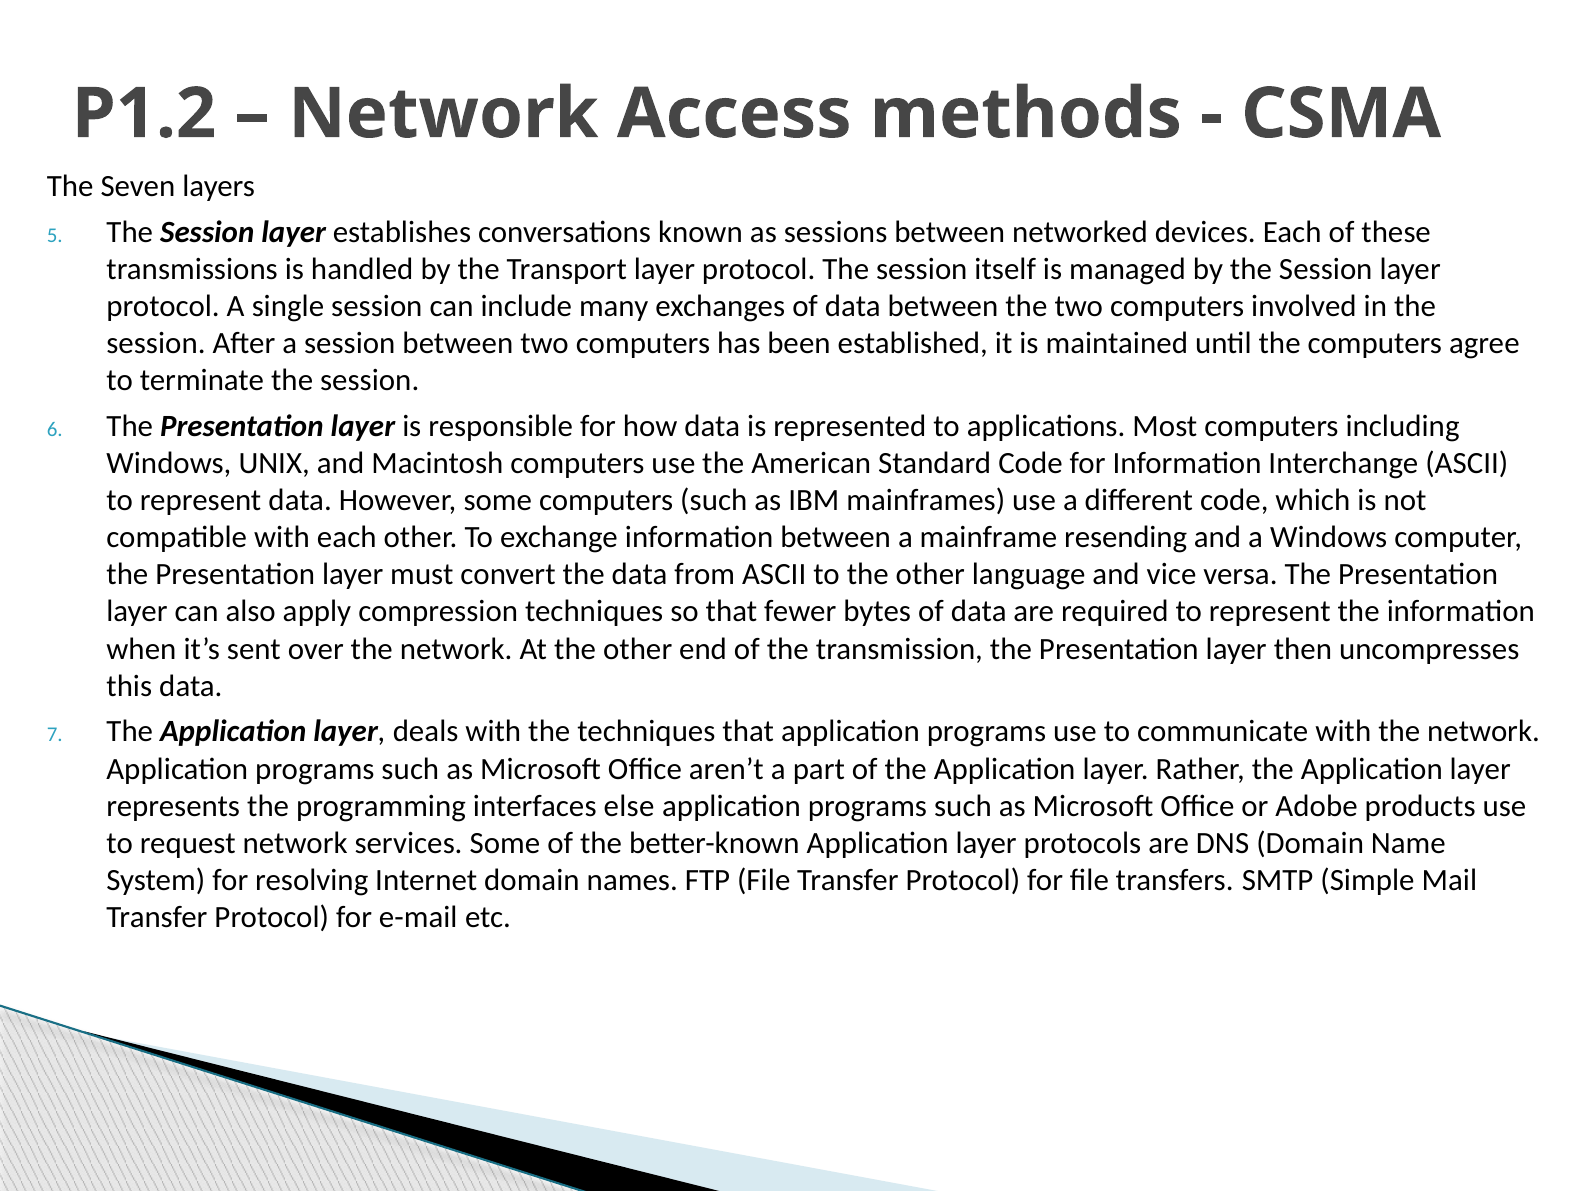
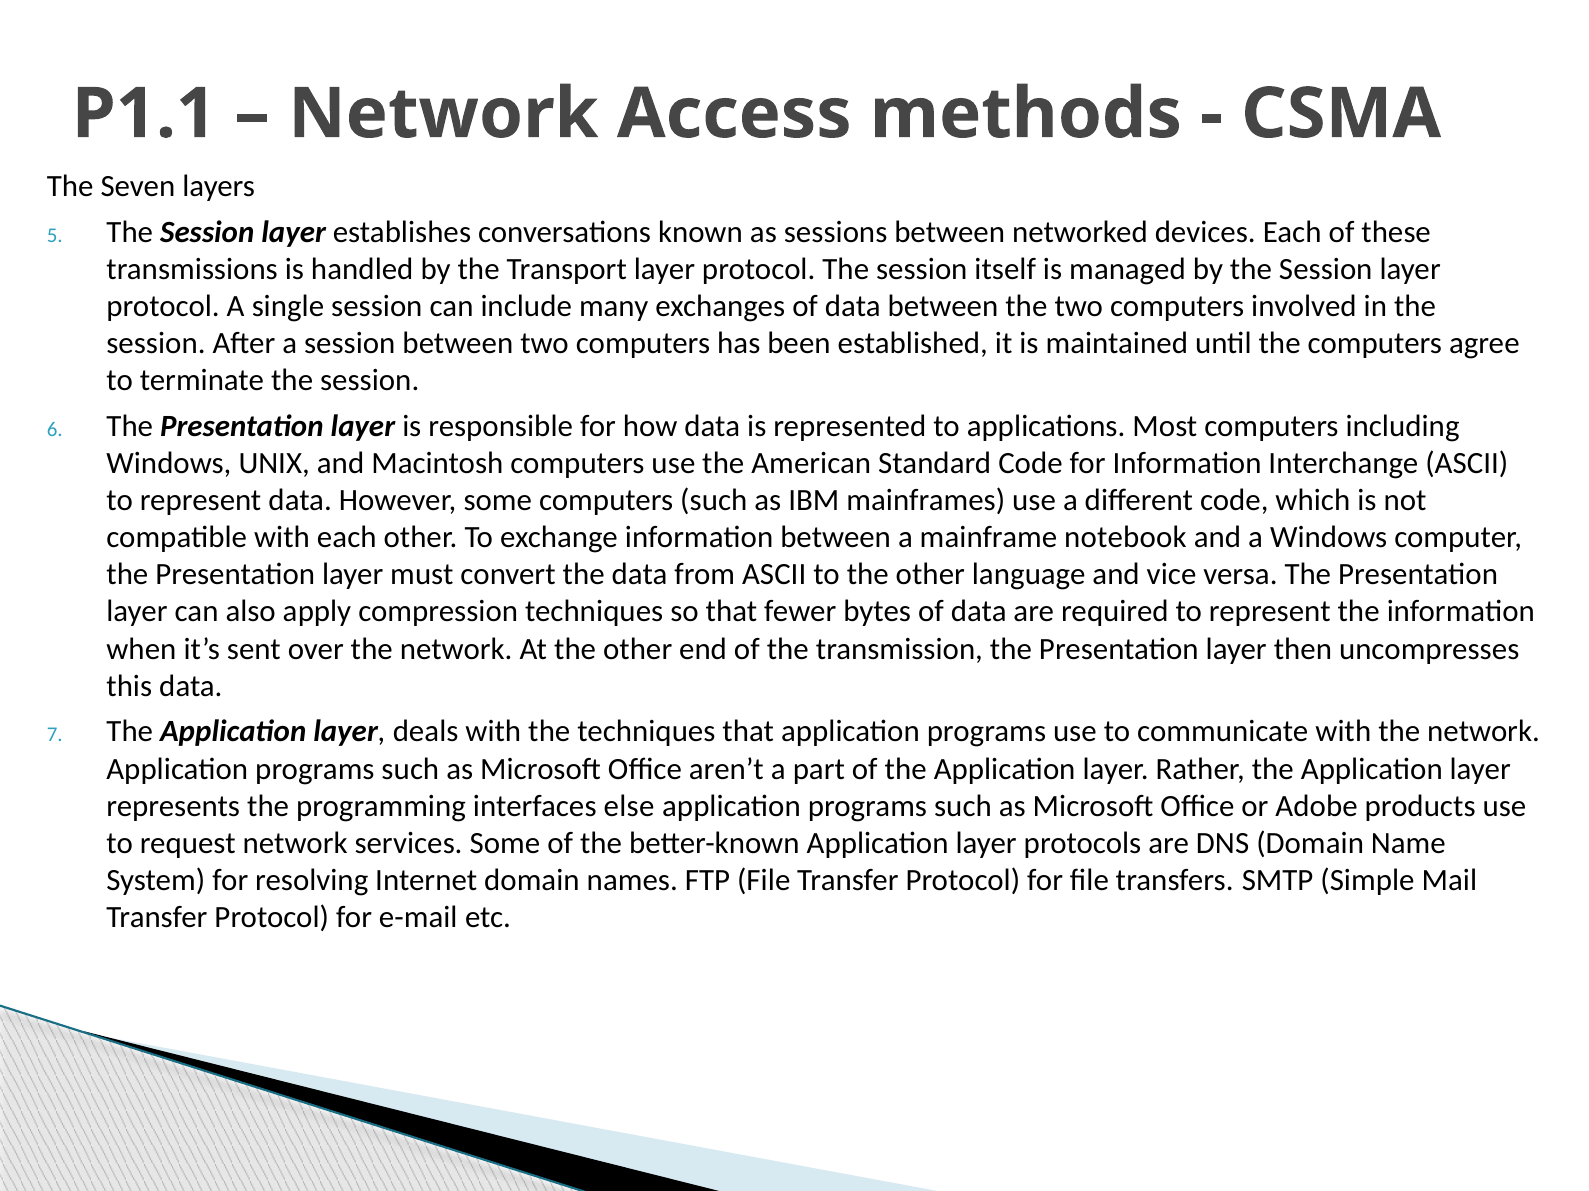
P1.2: P1.2 -> P1.1
resending: resending -> notebook
